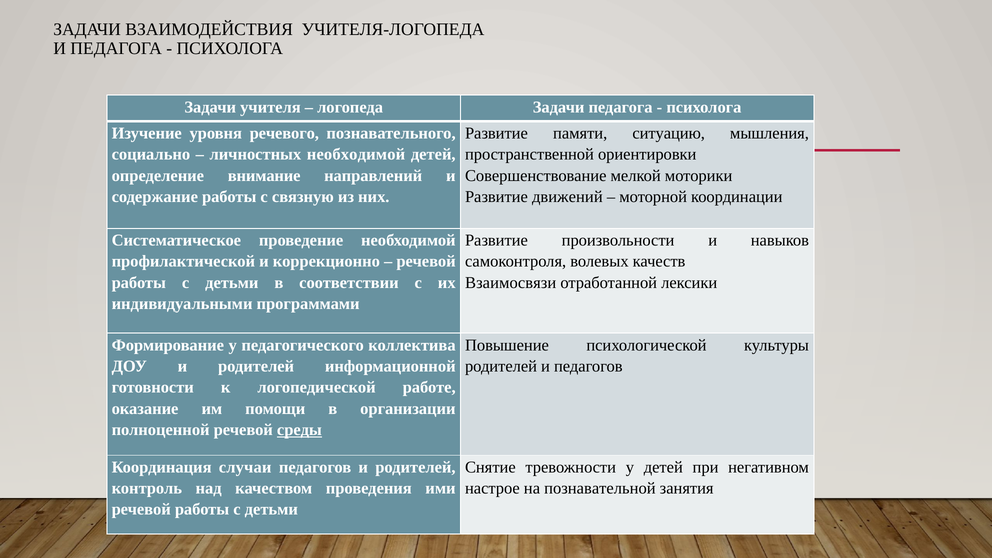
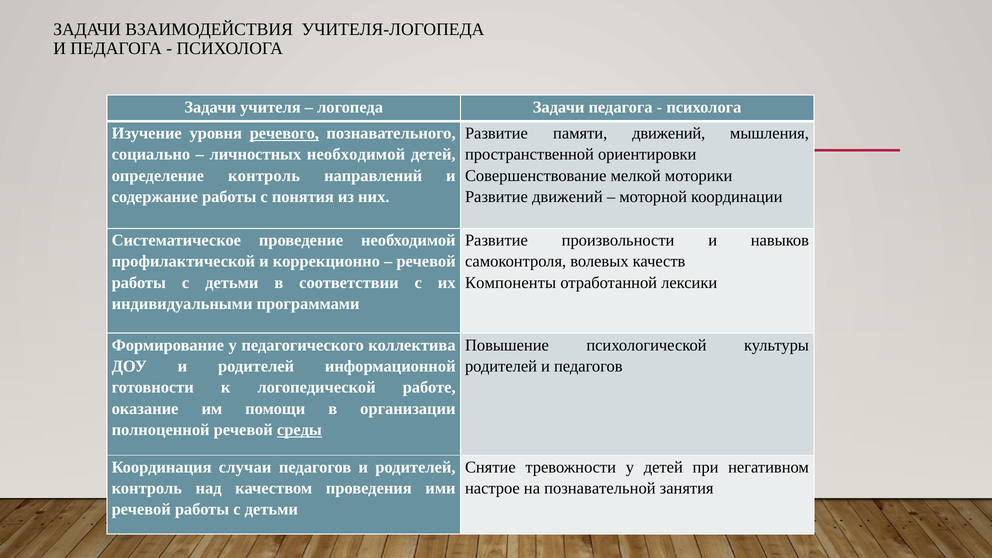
речевого underline: none -> present
памяти ситуацию: ситуацию -> движений
определение внимание: внимание -> контроль
связную: связную -> понятия
Взаимосвязи: Взаимосвязи -> Компоненты
